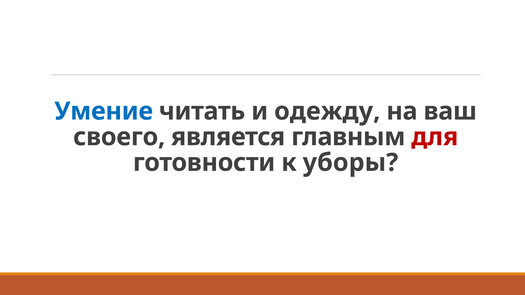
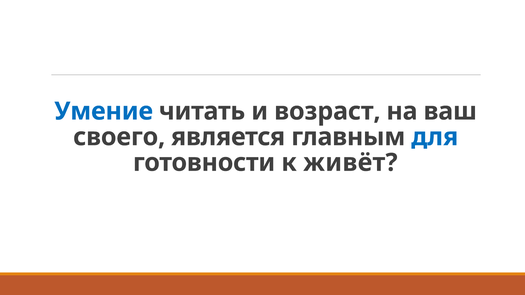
одежду: одежду -> возраст
для colour: red -> blue
уборы: уборы -> живёт
